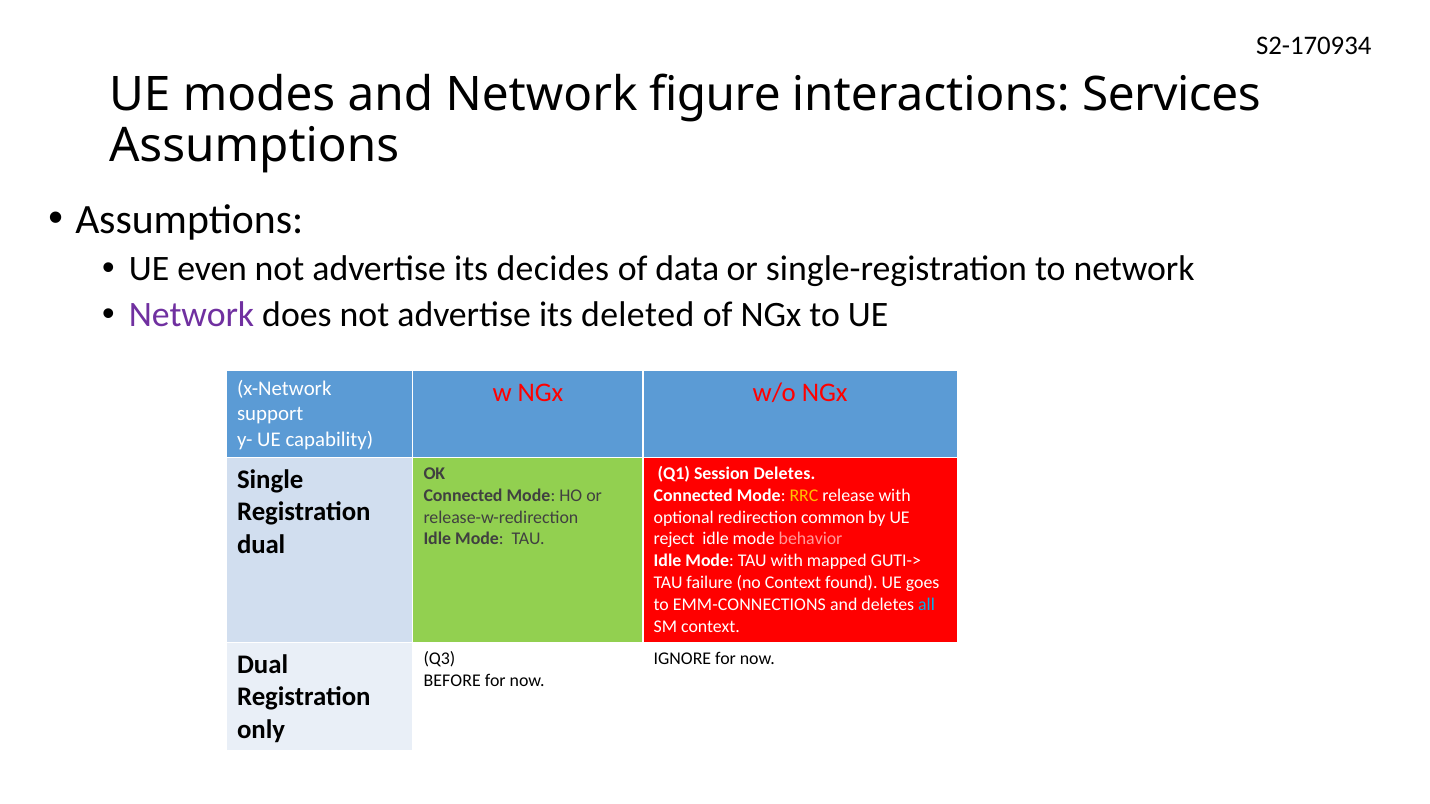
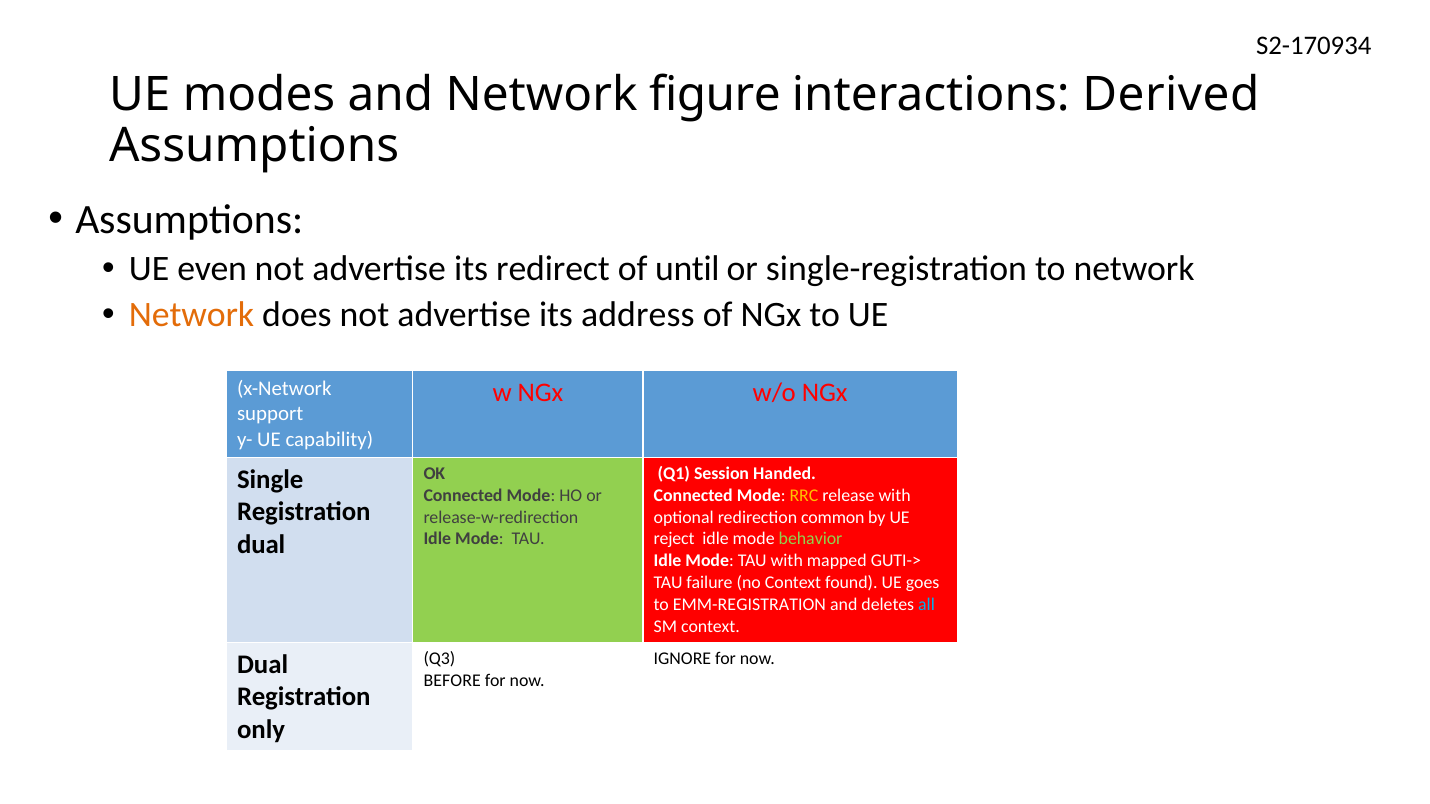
Services: Services -> Derived
decides: decides -> redirect
data: data -> until
Network at (192, 315) colour: purple -> orange
deleted: deleted -> address
Session Deletes: Deletes -> Handed
behavior colour: pink -> light green
EMM-CONNECTIONS: EMM-CONNECTIONS -> EMM-REGISTRATION
